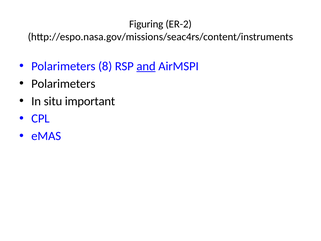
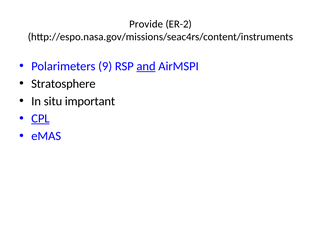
Figuring: Figuring -> Provide
8: 8 -> 9
Polarimeters at (63, 84): Polarimeters -> Stratosphere
CPL underline: none -> present
